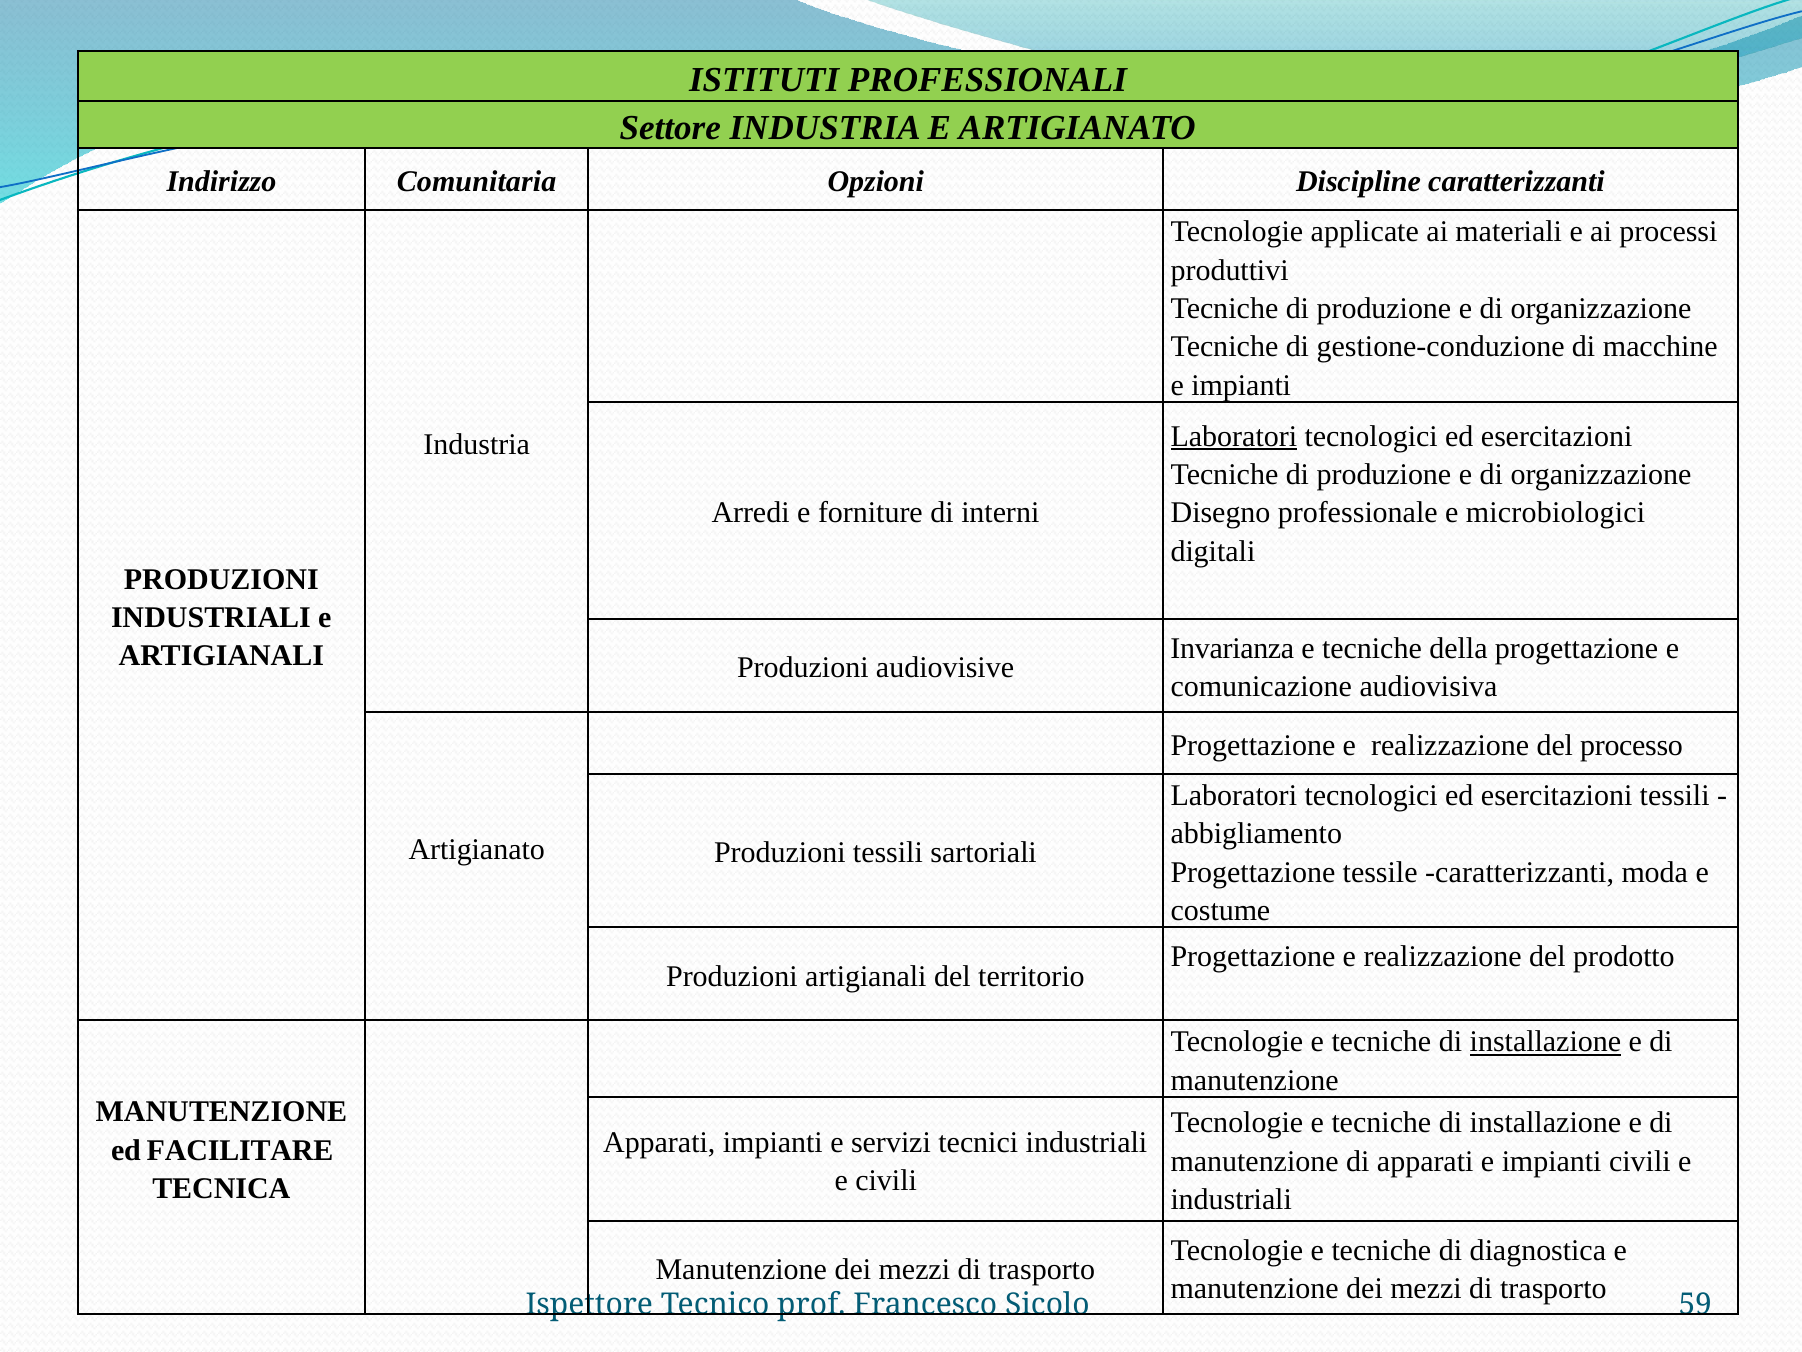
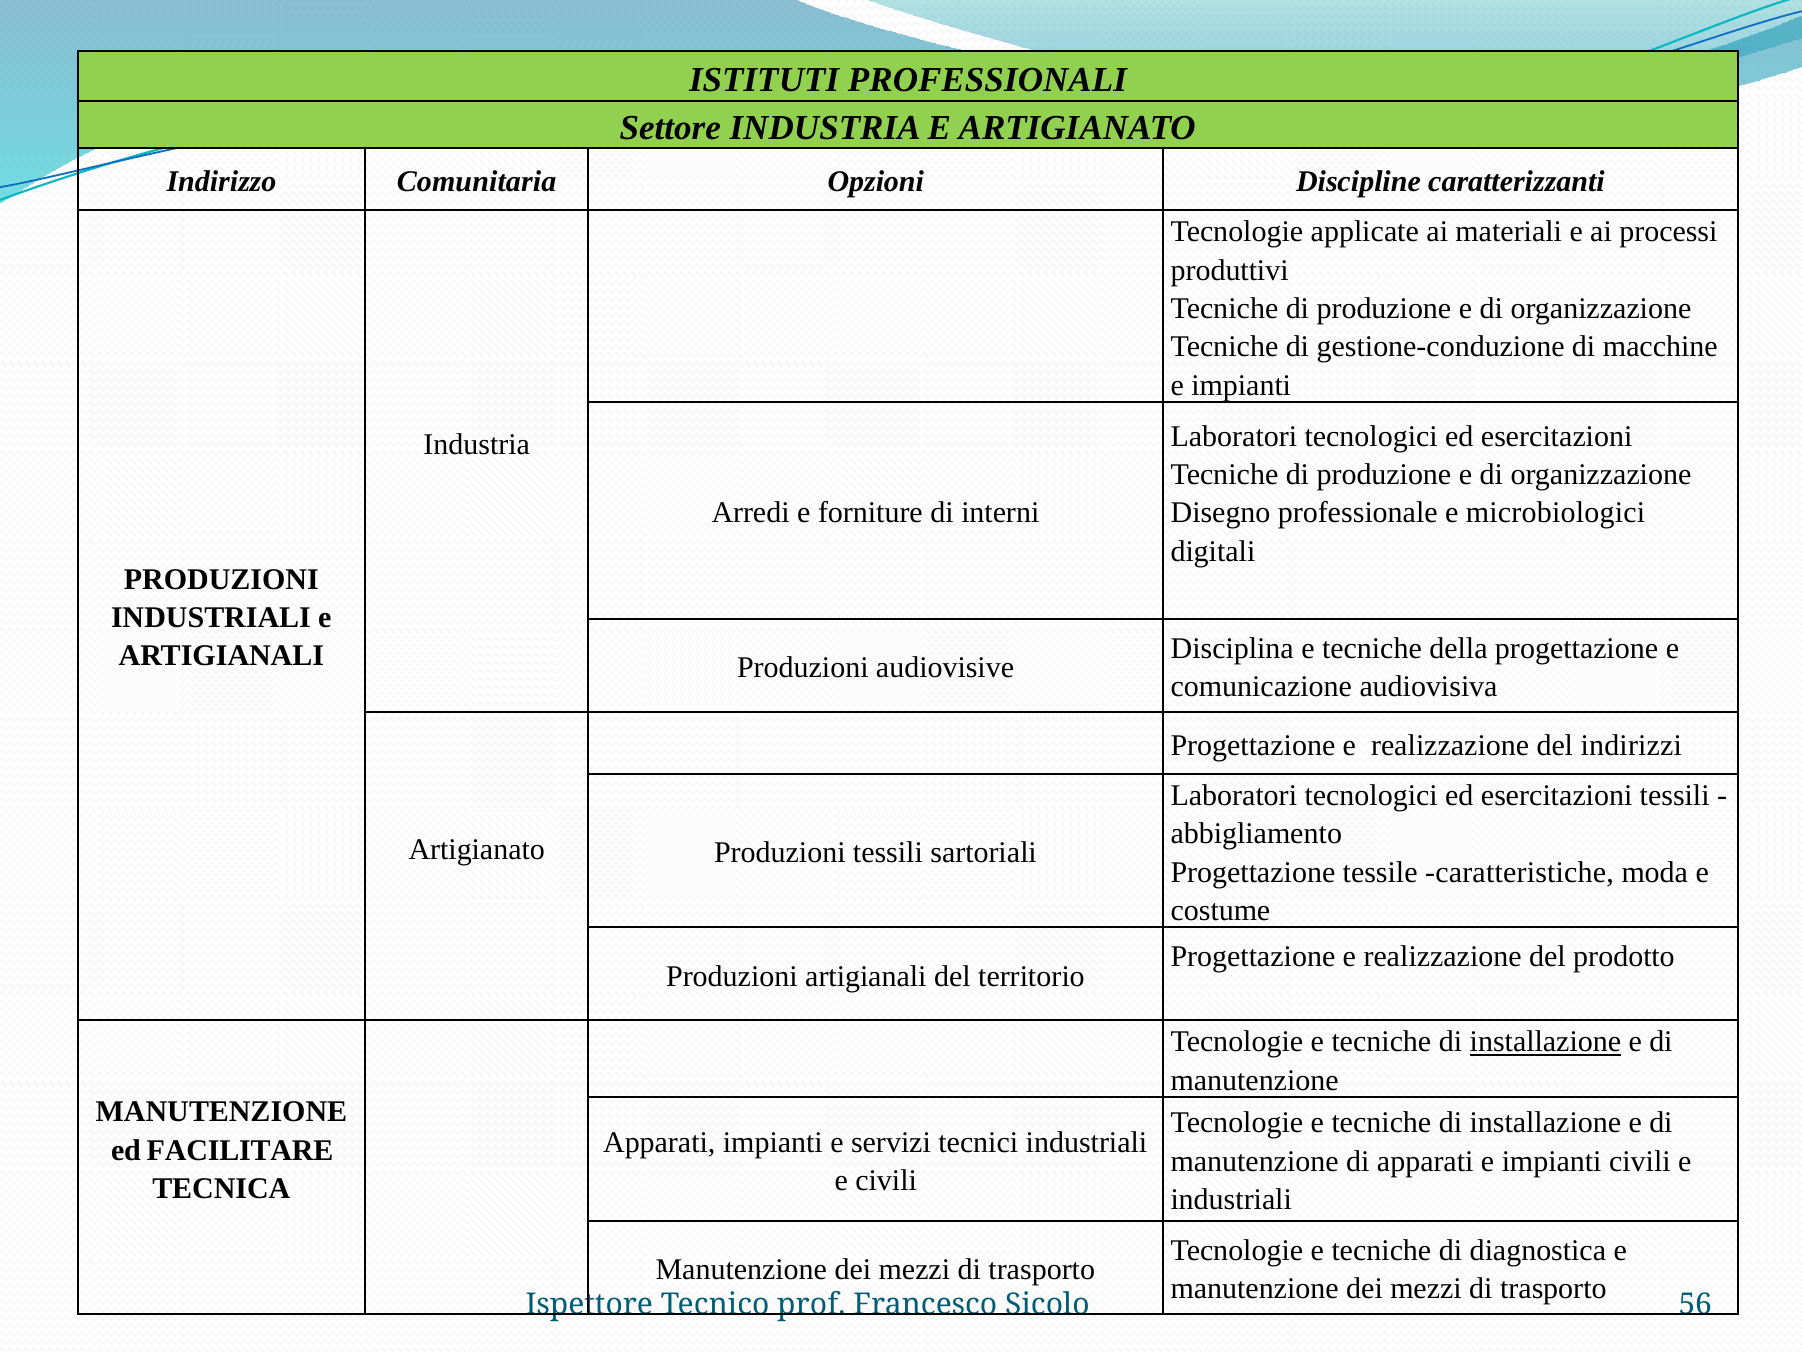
Laboratori at (1234, 436) underline: present -> none
Invarianza: Invarianza -> Disciplina
processo: processo -> indirizzi
tessile caratterizzanti: caratterizzanti -> caratteristiche
59: 59 -> 56
